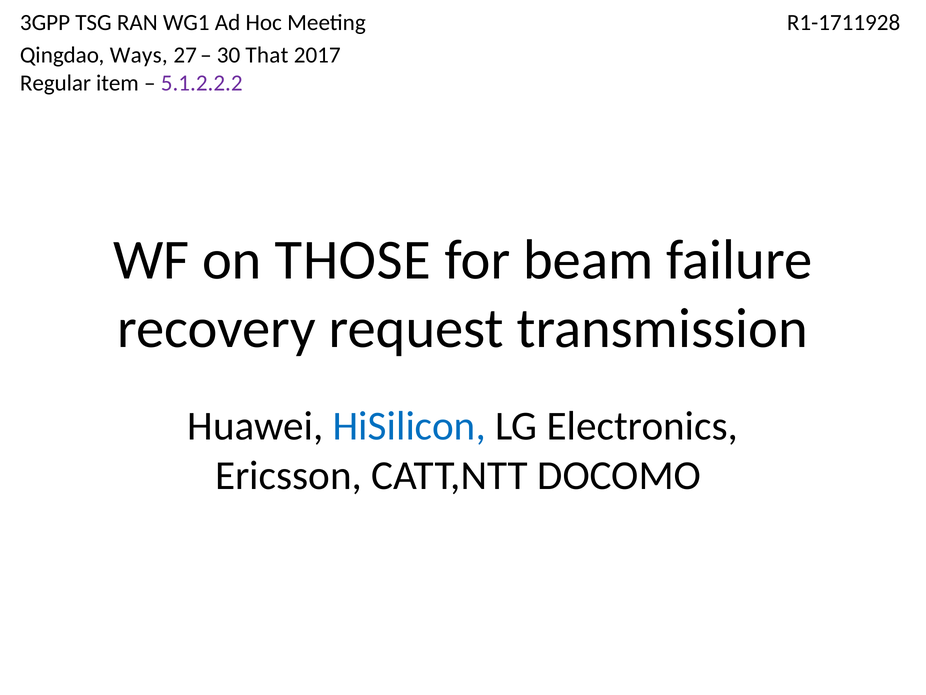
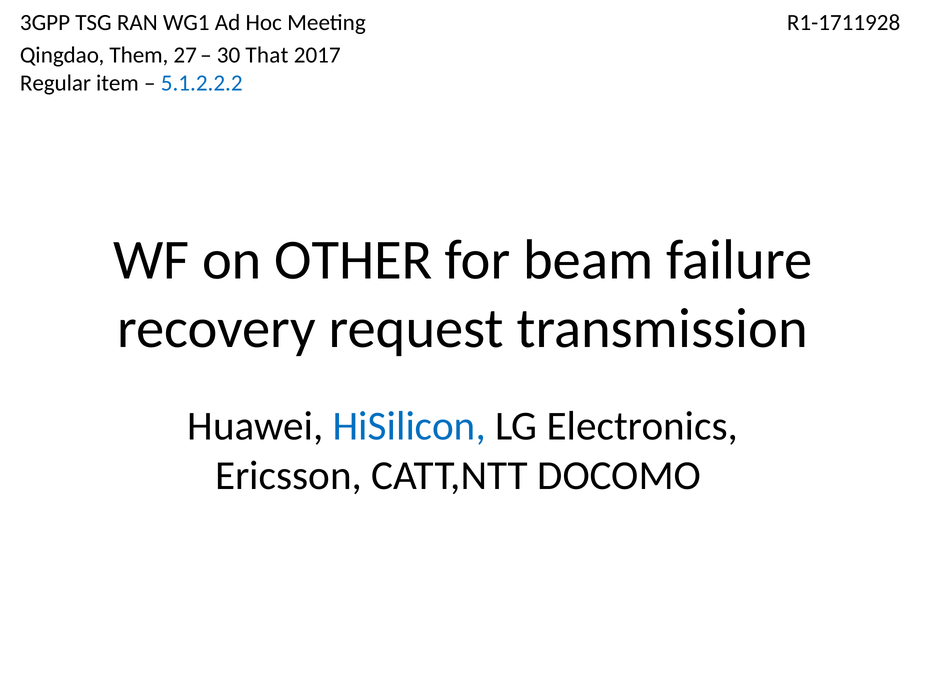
Ways: Ways -> Them
5.1.2.2.2 colour: purple -> blue
THOSE: THOSE -> OTHER
